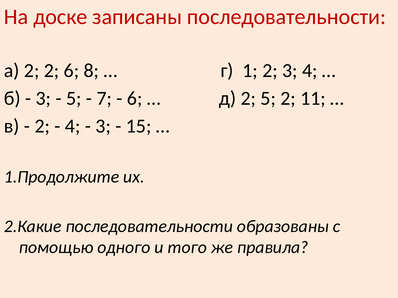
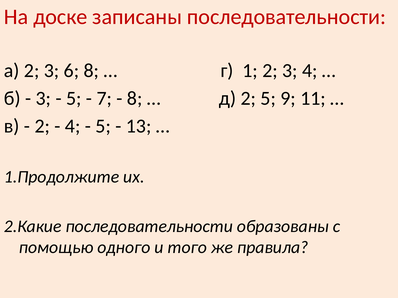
а 2 2: 2 -> 3
6 at (135, 98): 6 -> 8
5 2: 2 -> 9
3 at (103, 126): 3 -> 5
15: 15 -> 13
